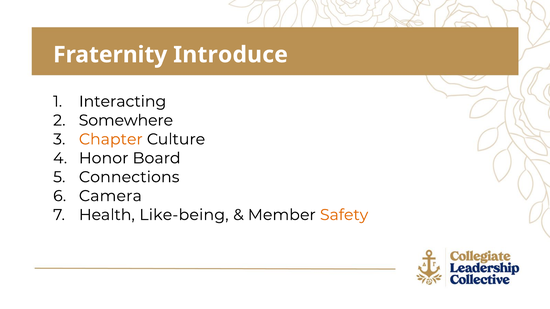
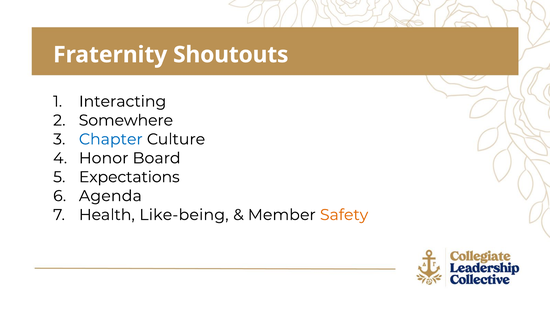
Introduce: Introduce -> Shoutouts
Chapter colour: orange -> blue
Connections: Connections -> Expectations
Camera: Camera -> Agenda
